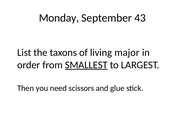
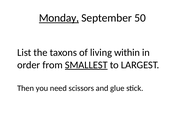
Monday underline: none -> present
43: 43 -> 50
major: major -> within
